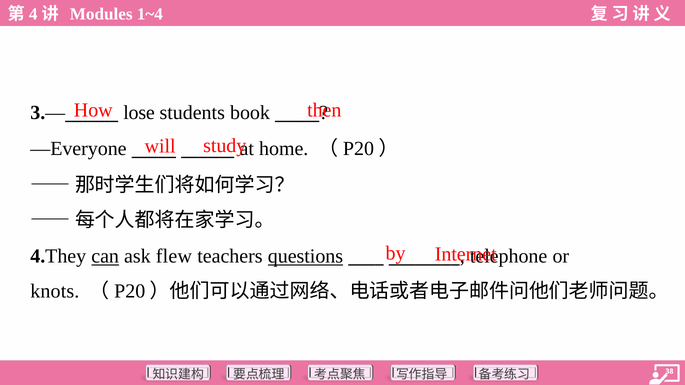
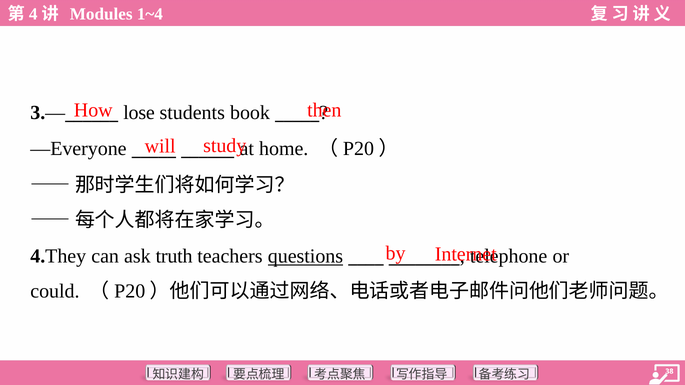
can underline: present -> none
flew: flew -> truth
knots: knots -> could
